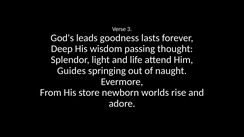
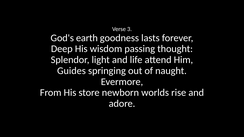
leads: leads -> earth
